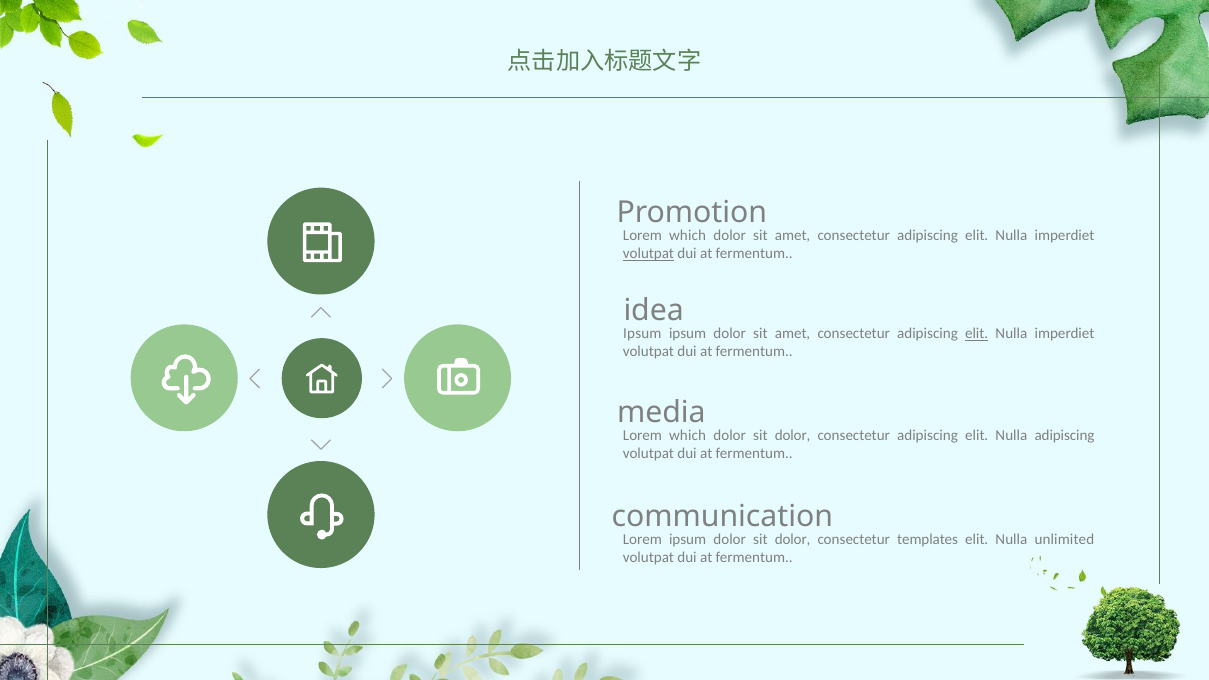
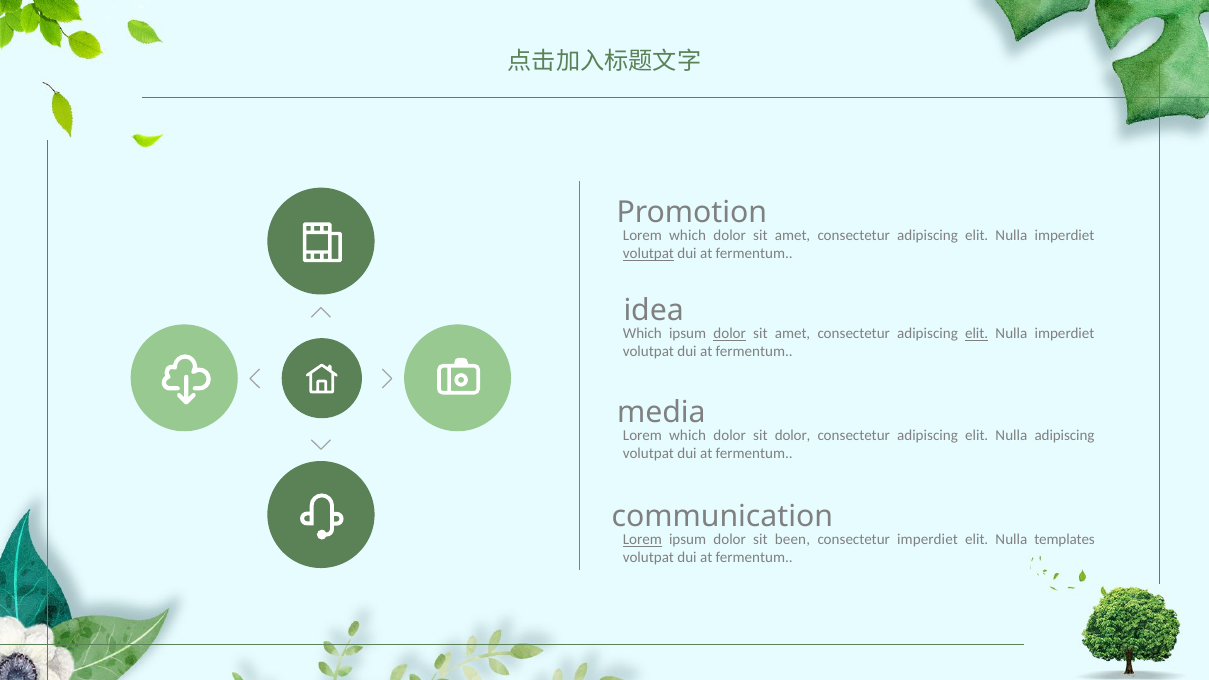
Ipsum at (642, 334): Ipsum -> Which
dolor at (730, 334) underline: none -> present
Lorem at (642, 540) underline: none -> present
ipsum dolor sit dolor: dolor -> been
consectetur templates: templates -> imperdiet
unlimited: unlimited -> templates
